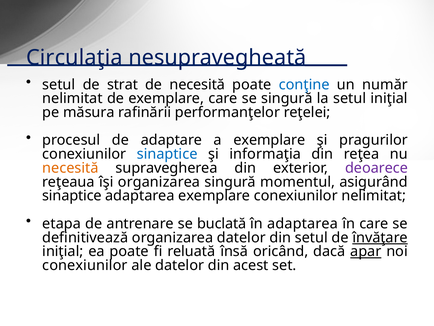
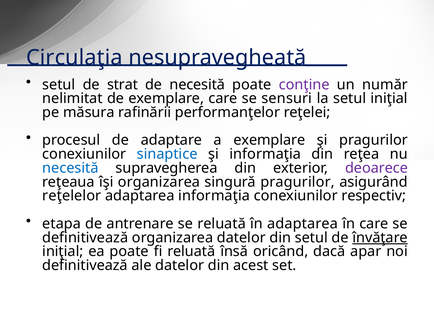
conţine colour: blue -> purple
se singură: singură -> sensuri
necesită at (70, 168) colour: orange -> blue
singură momentul: momentul -> pragurilor
sinaptice at (72, 196): sinaptice -> reţelelor
adaptarea exemplare: exemplare -> informaţia
conexiunilor nelimitat: nelimitat -> respectiv
se buclată: buclată -> reluată
apar underline: present -> none
conexiunilor at (85, 265): conexiunilor -> definitivează
